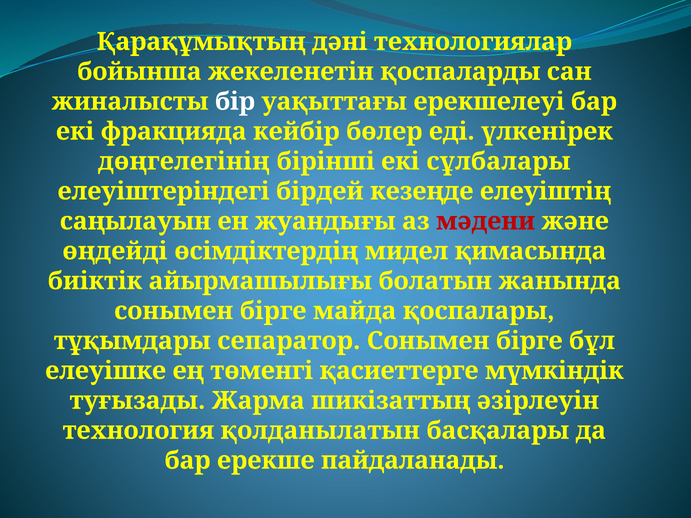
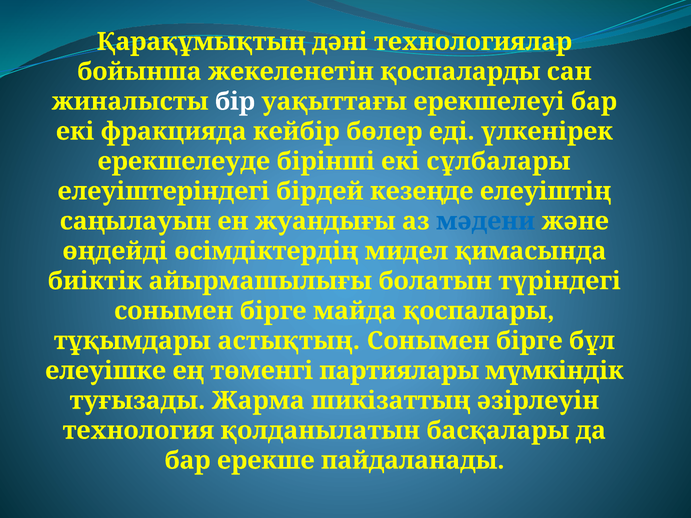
дөңгелегiнiң: дөңгелегiнiң -> ерекшелеуде
мәдени colour: red -> blue
жанында: жанында -> түрiндегi
сепаратор: сепаратор -> астықтың
қасиеттерге: қасиеттерге -> партиялары
